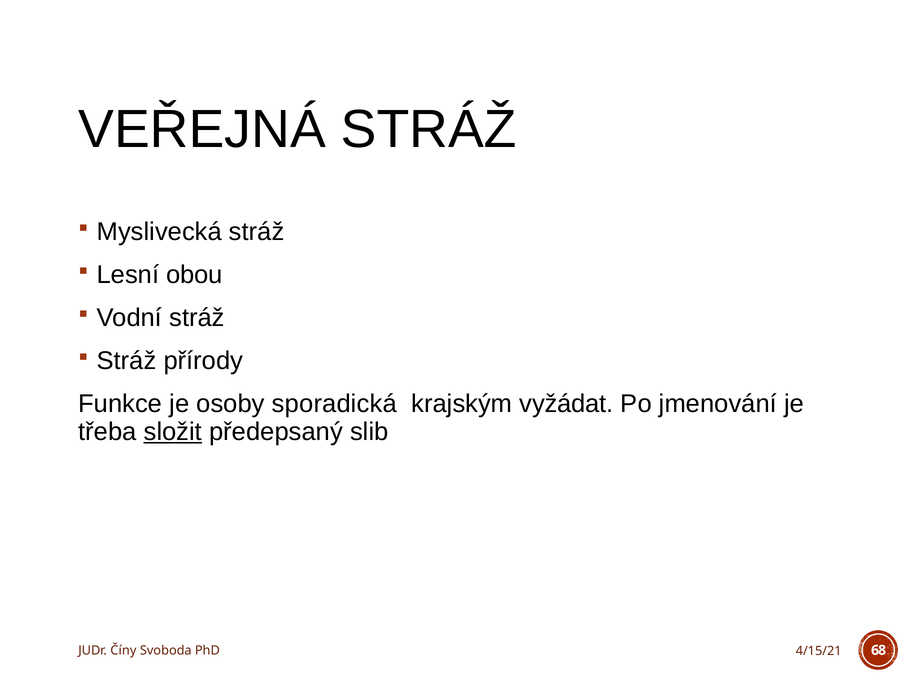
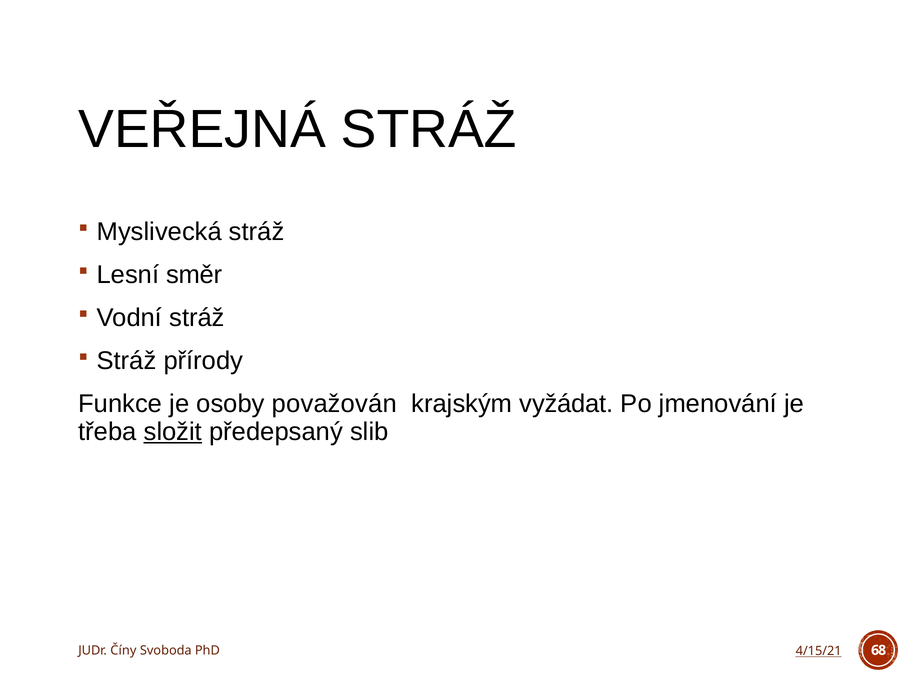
obou: obou -> směr
sporadická: sporadická -> považován
4/15/21 underline: none -> present
